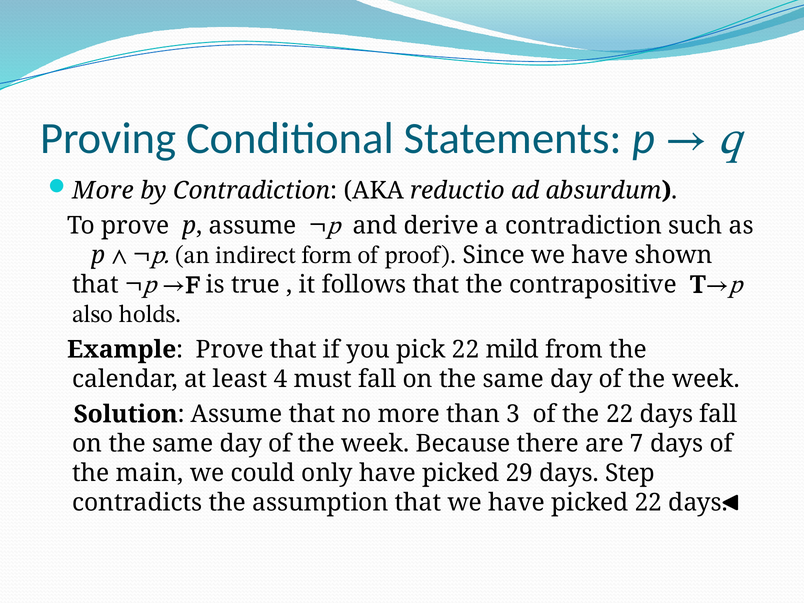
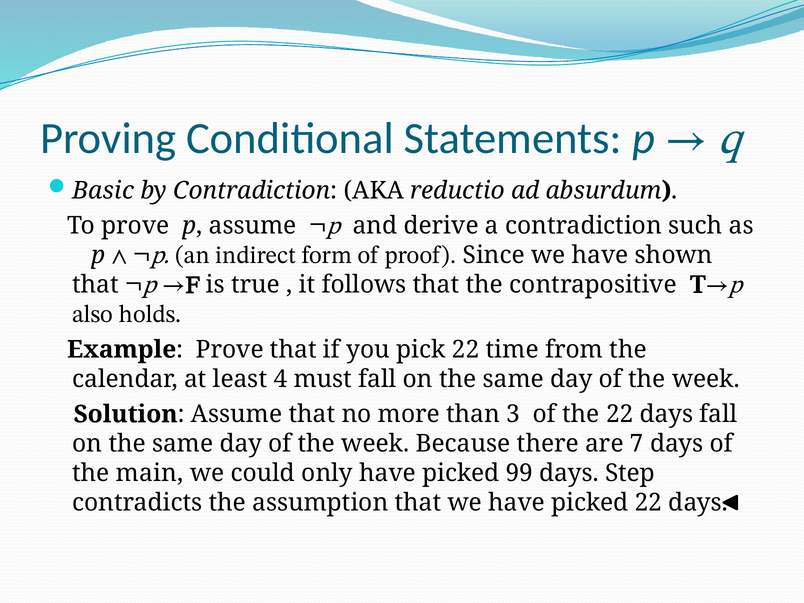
More at (103, 191): More -> Basic
mild: mild -> time
29: 29 -> 99
